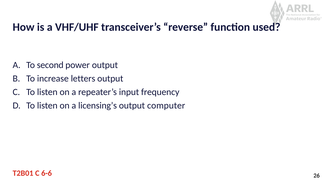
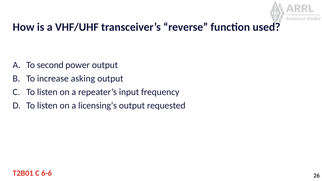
letters: letters -> asking
computer: computer -> requested
